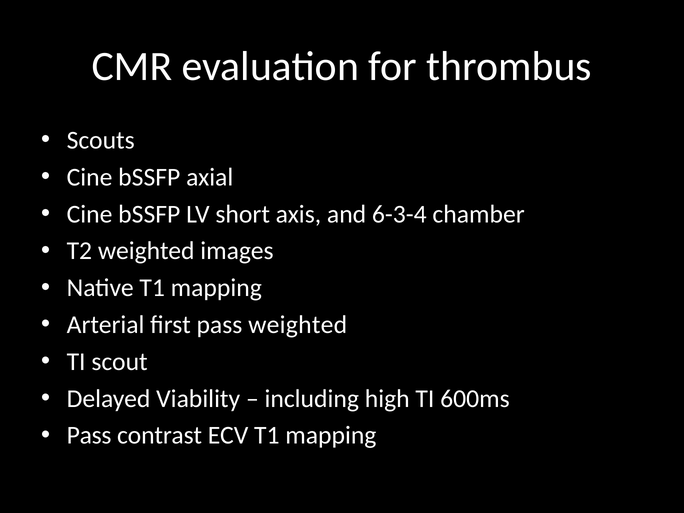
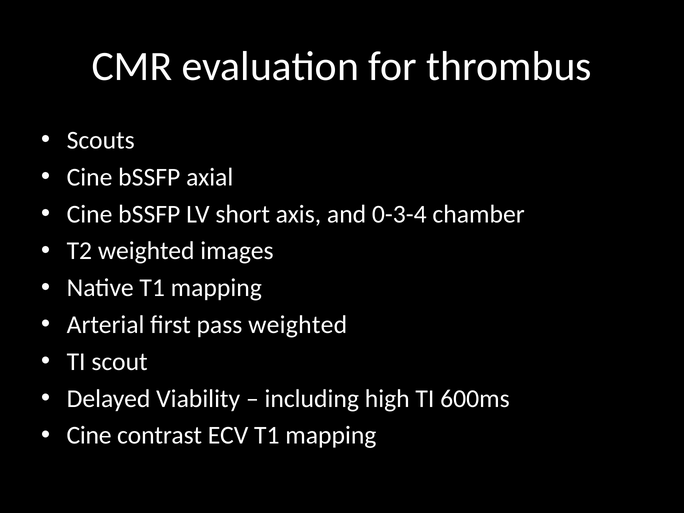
6-3-4: 6-3-4 -> 0-3-4
Pass at (89, 435): Pass -> Cine
